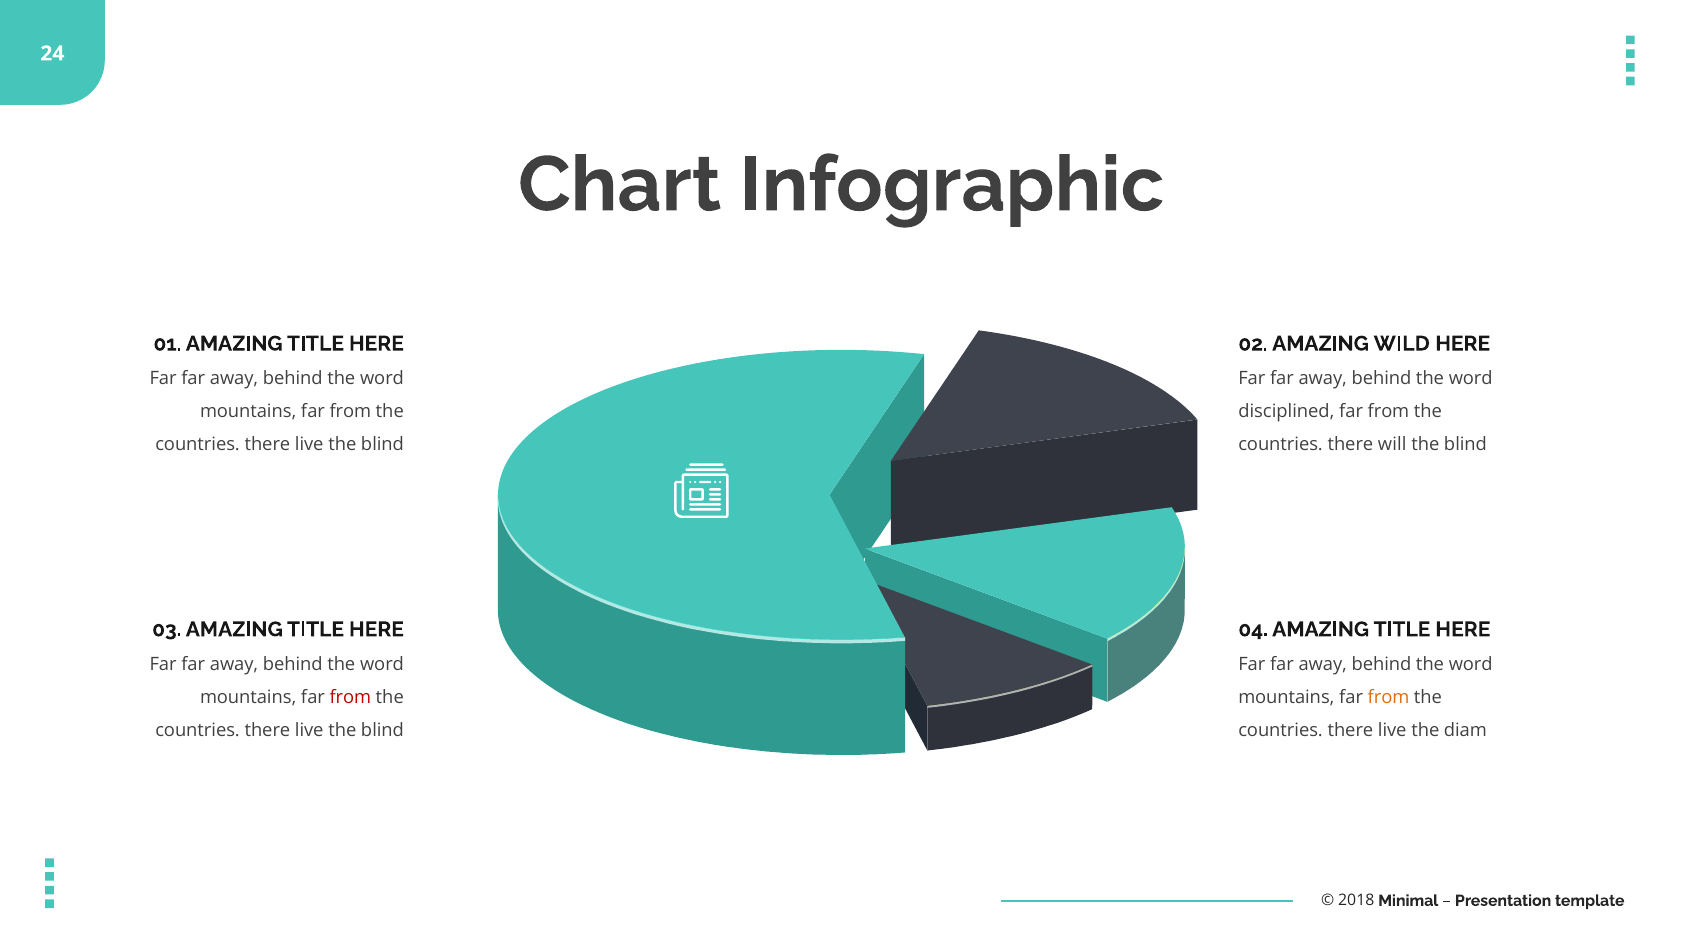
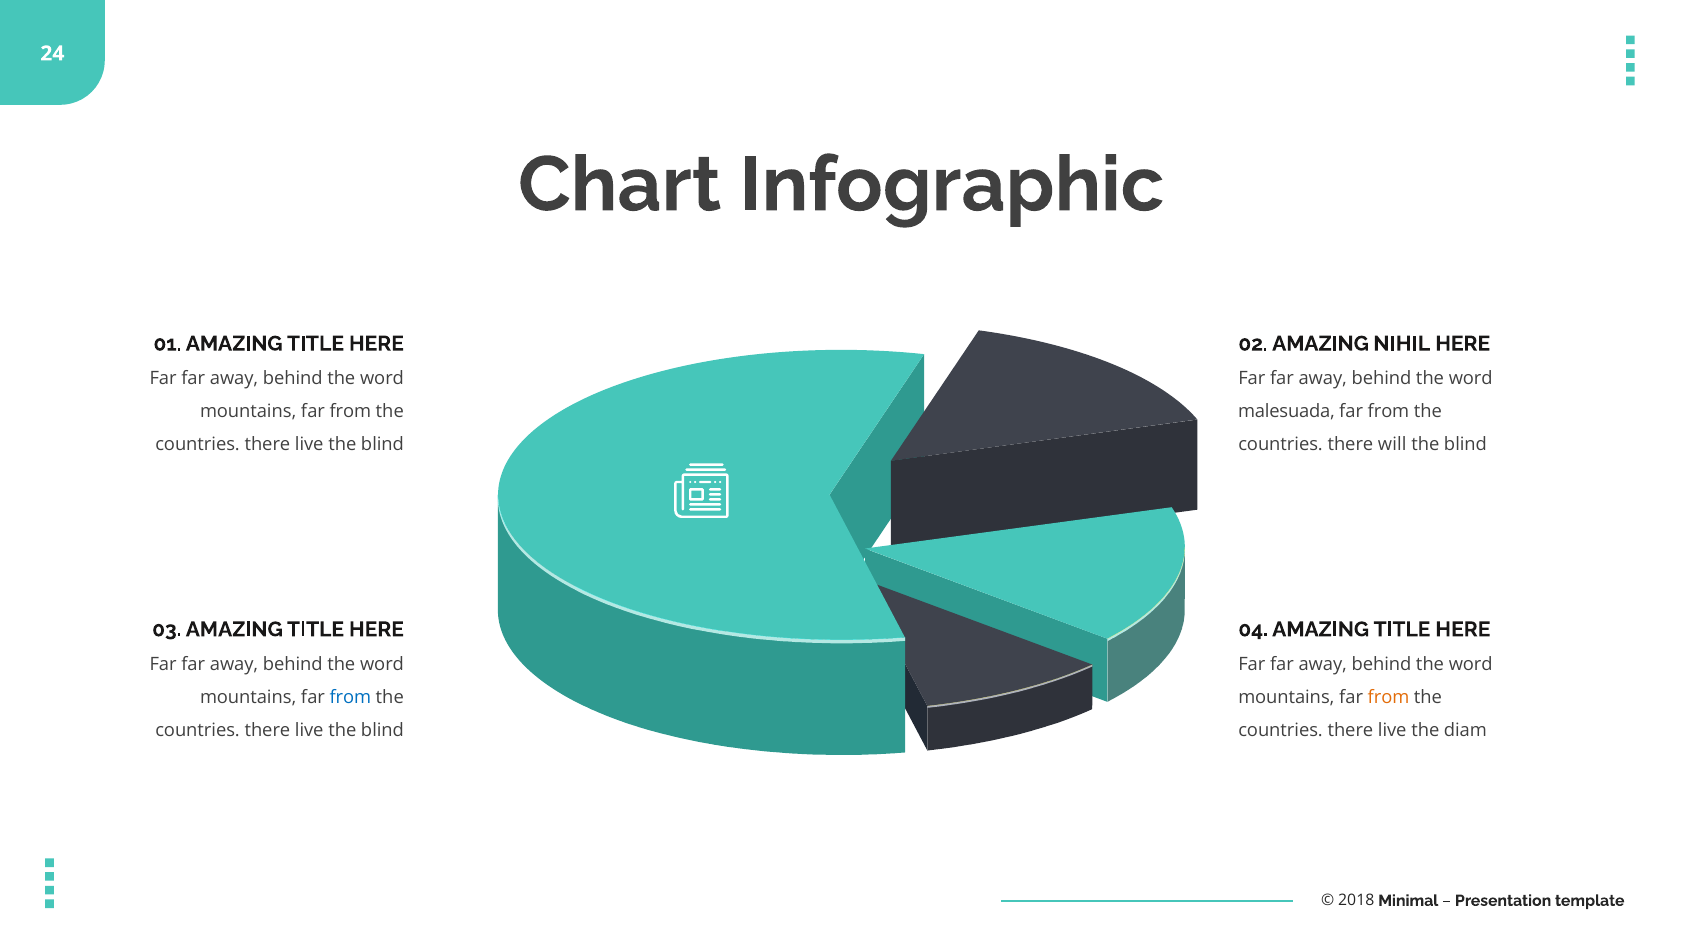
WILD: WILD -> NIHIL
disciplined: disciplined -> malesuada
from at (350, 697) colour: red -> blue
